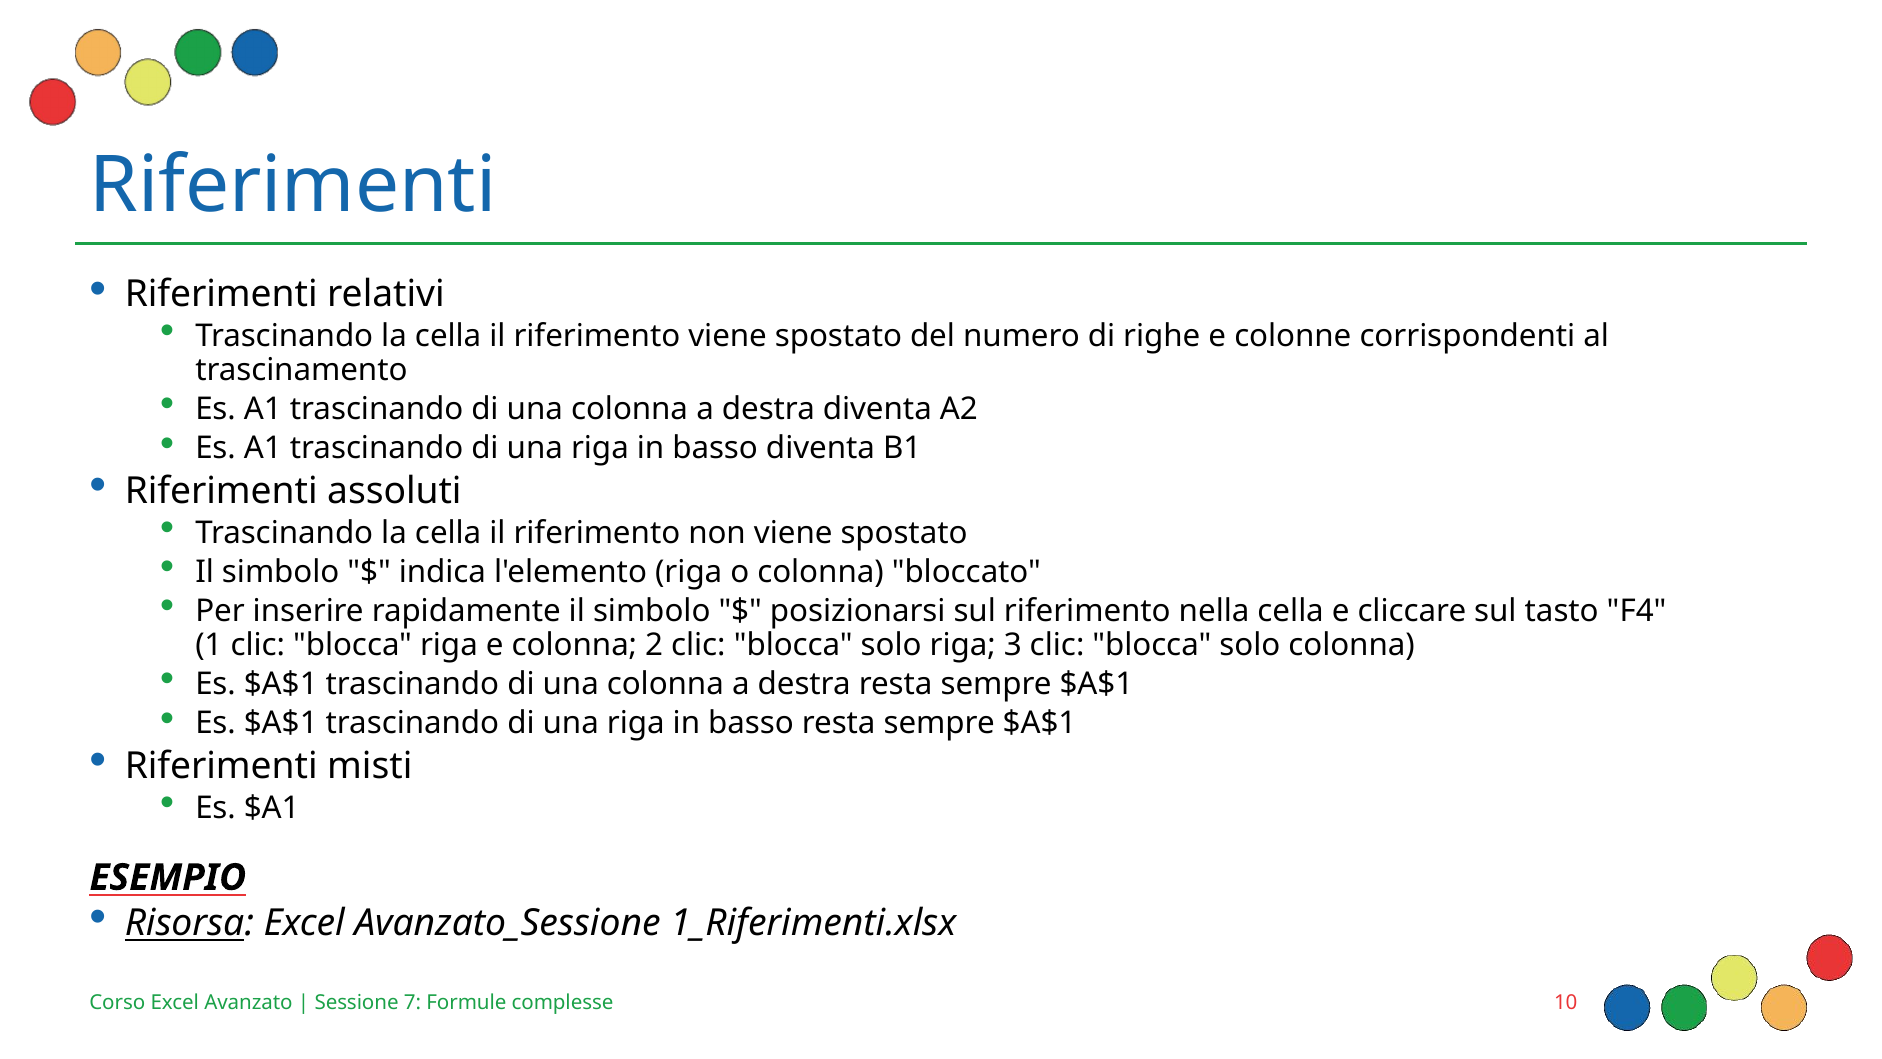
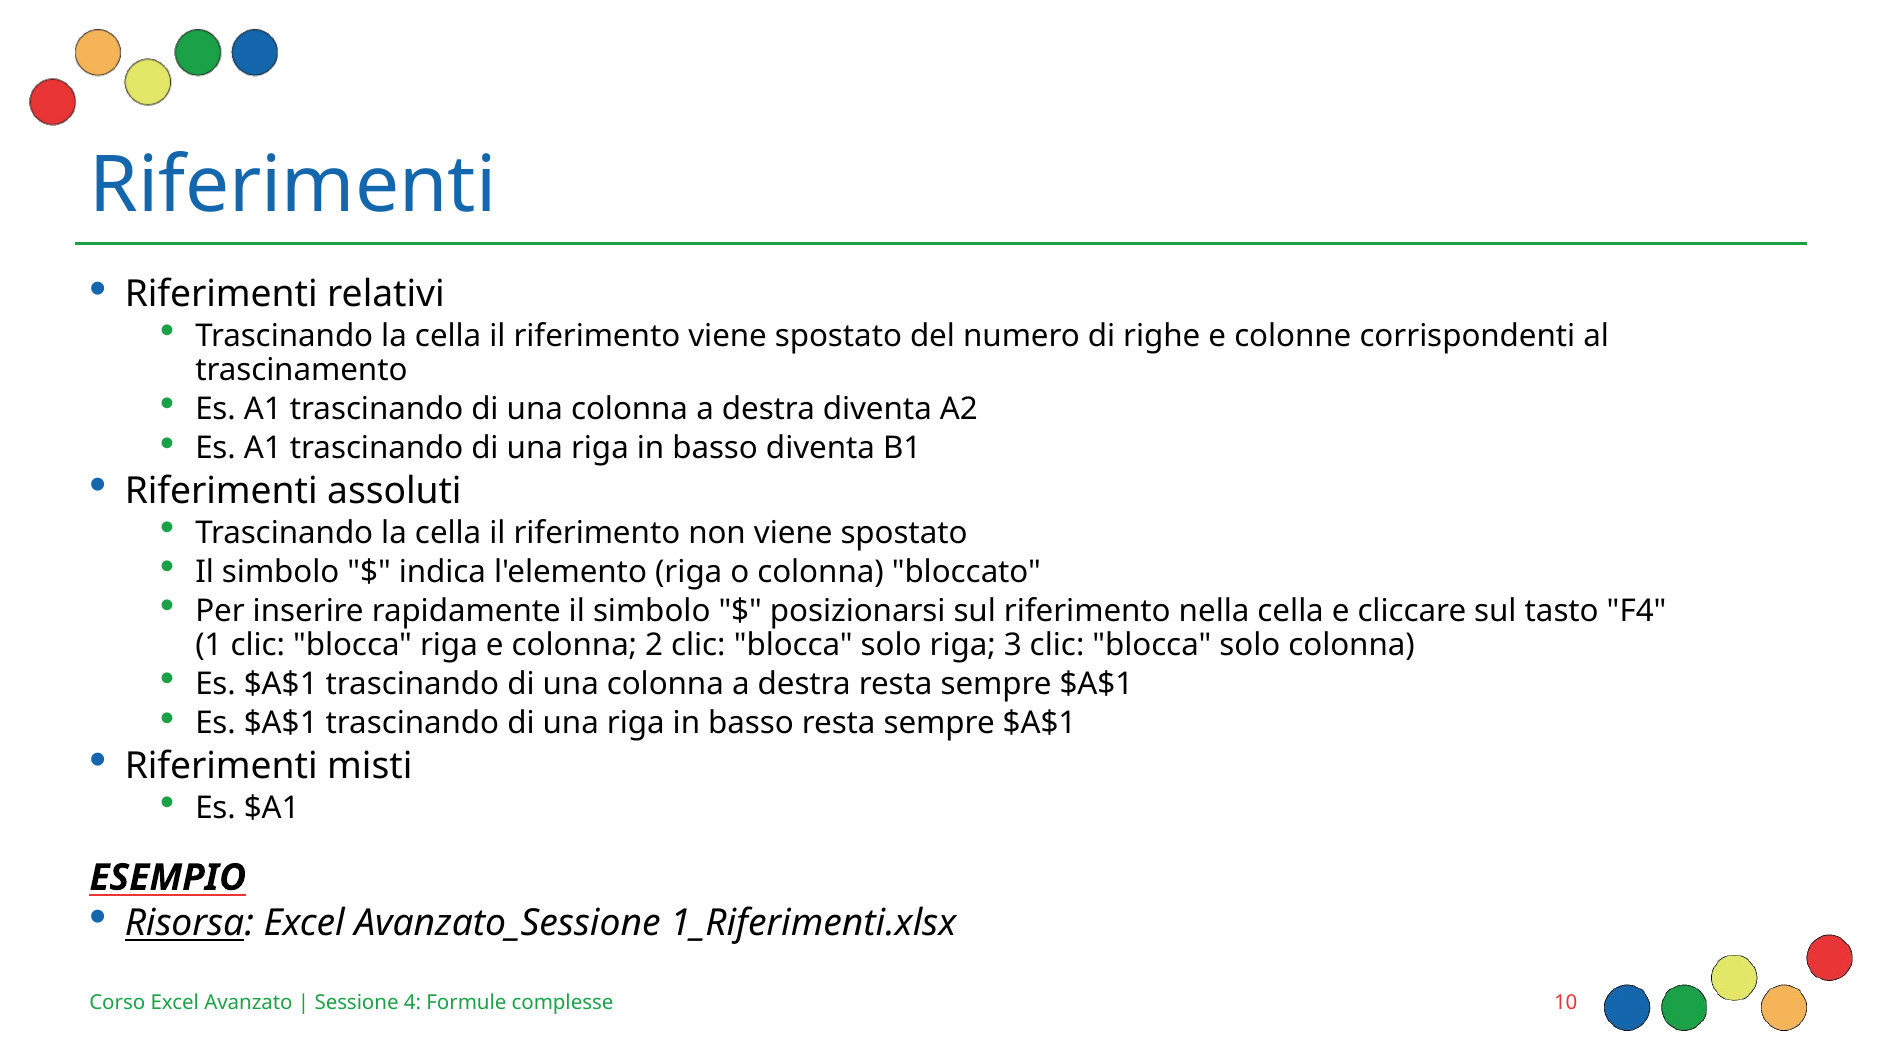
7: 7 -> 4
